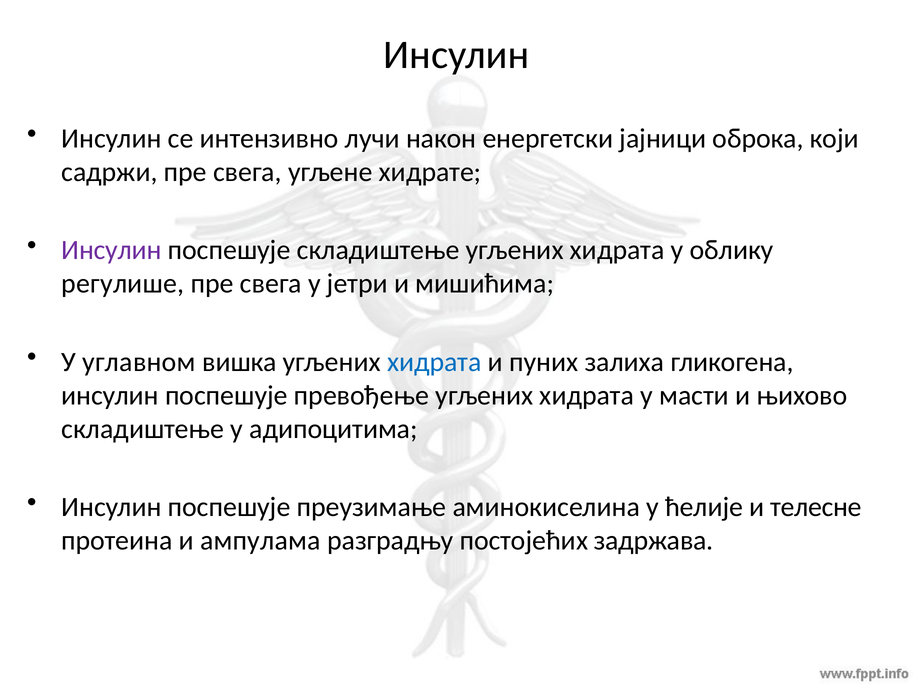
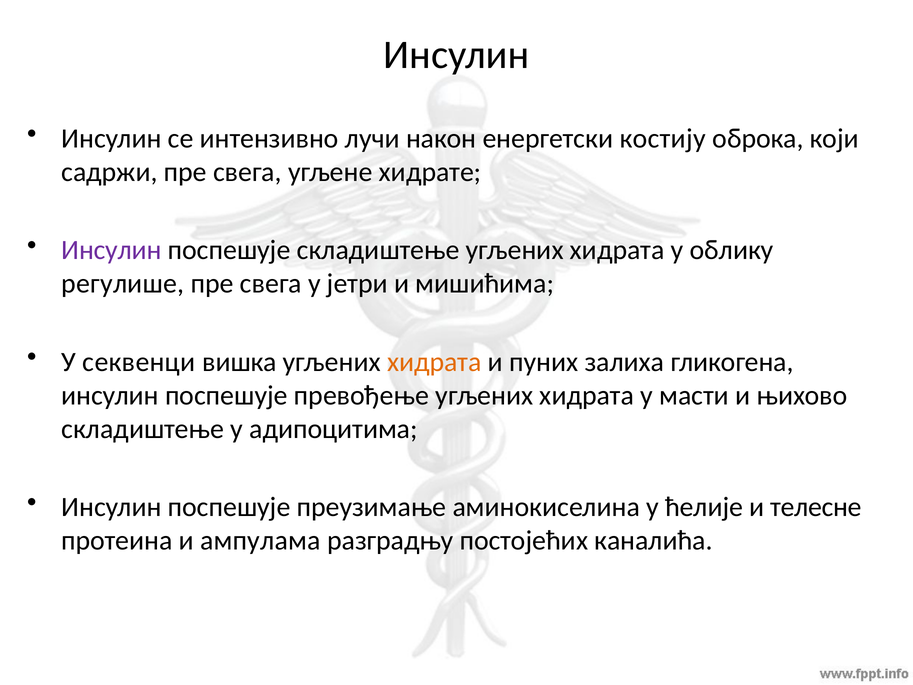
јајници: јајници -> костију
углавном: углавном -> секвенци
хидрата at (434, 362) colour: blue -> orange
задржава: задржава -> каналића
